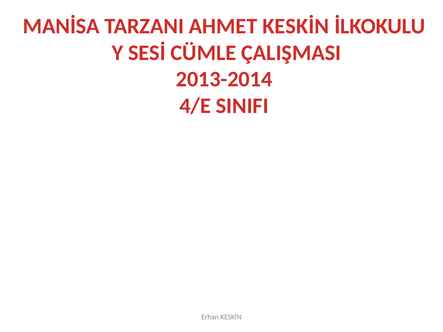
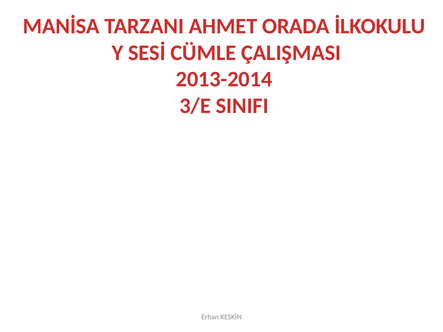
AHMET KESKİN: KESKİN -> ORADA
4/E: 4/E -> 3/E
